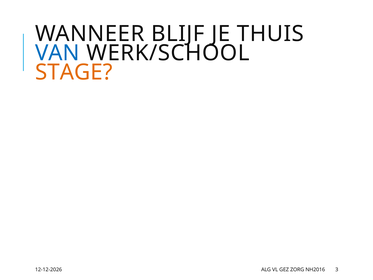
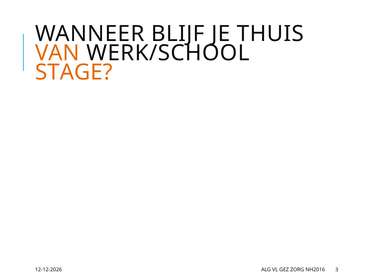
VAN colour: blue -> orange
